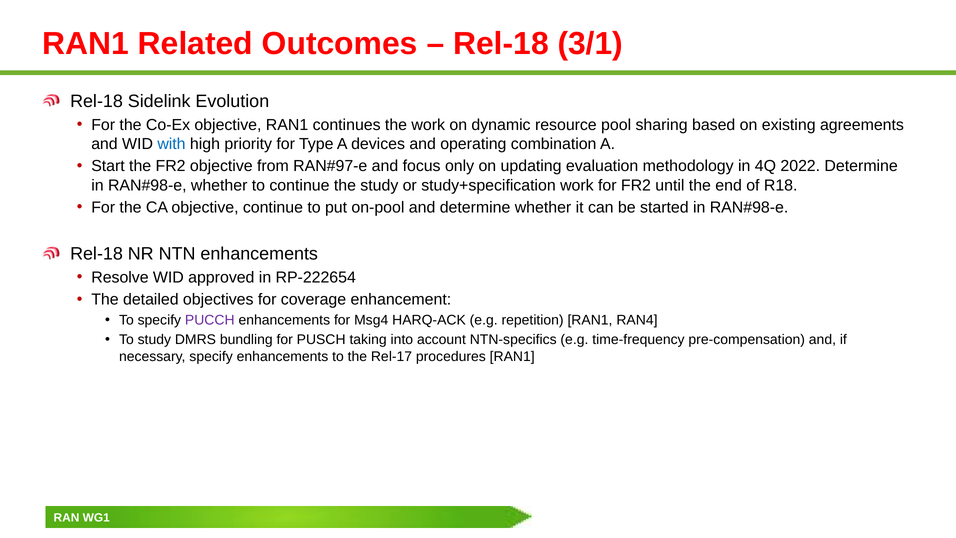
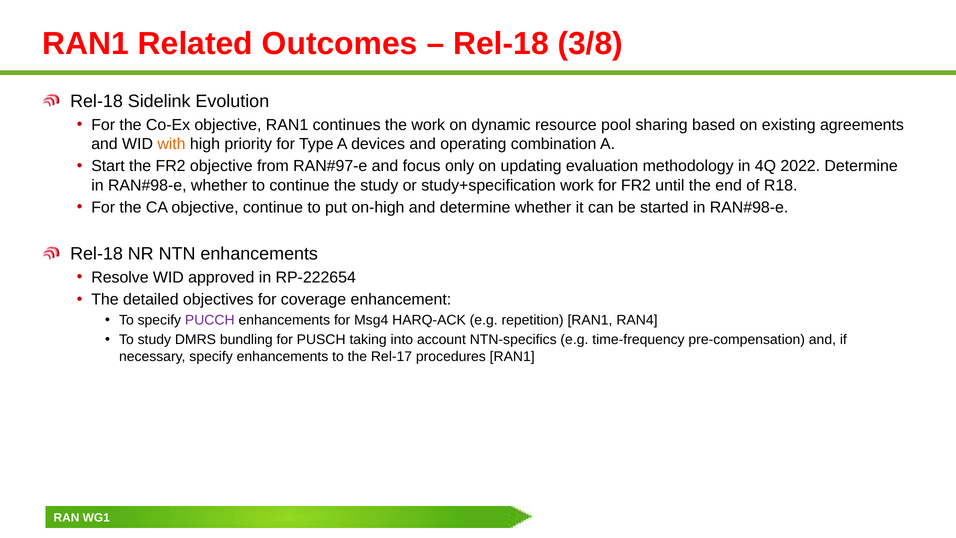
3/1: 3/1 -> 3/8
with colour: blue -> orange
on-pool: on-pool -> on-high
